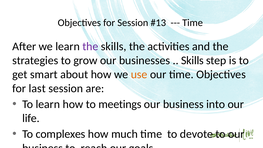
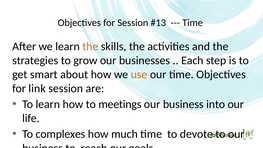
the at (90, 46) colour: purple -> orange
Skills at (192, 60): Skills -> Each
last: last -> link
